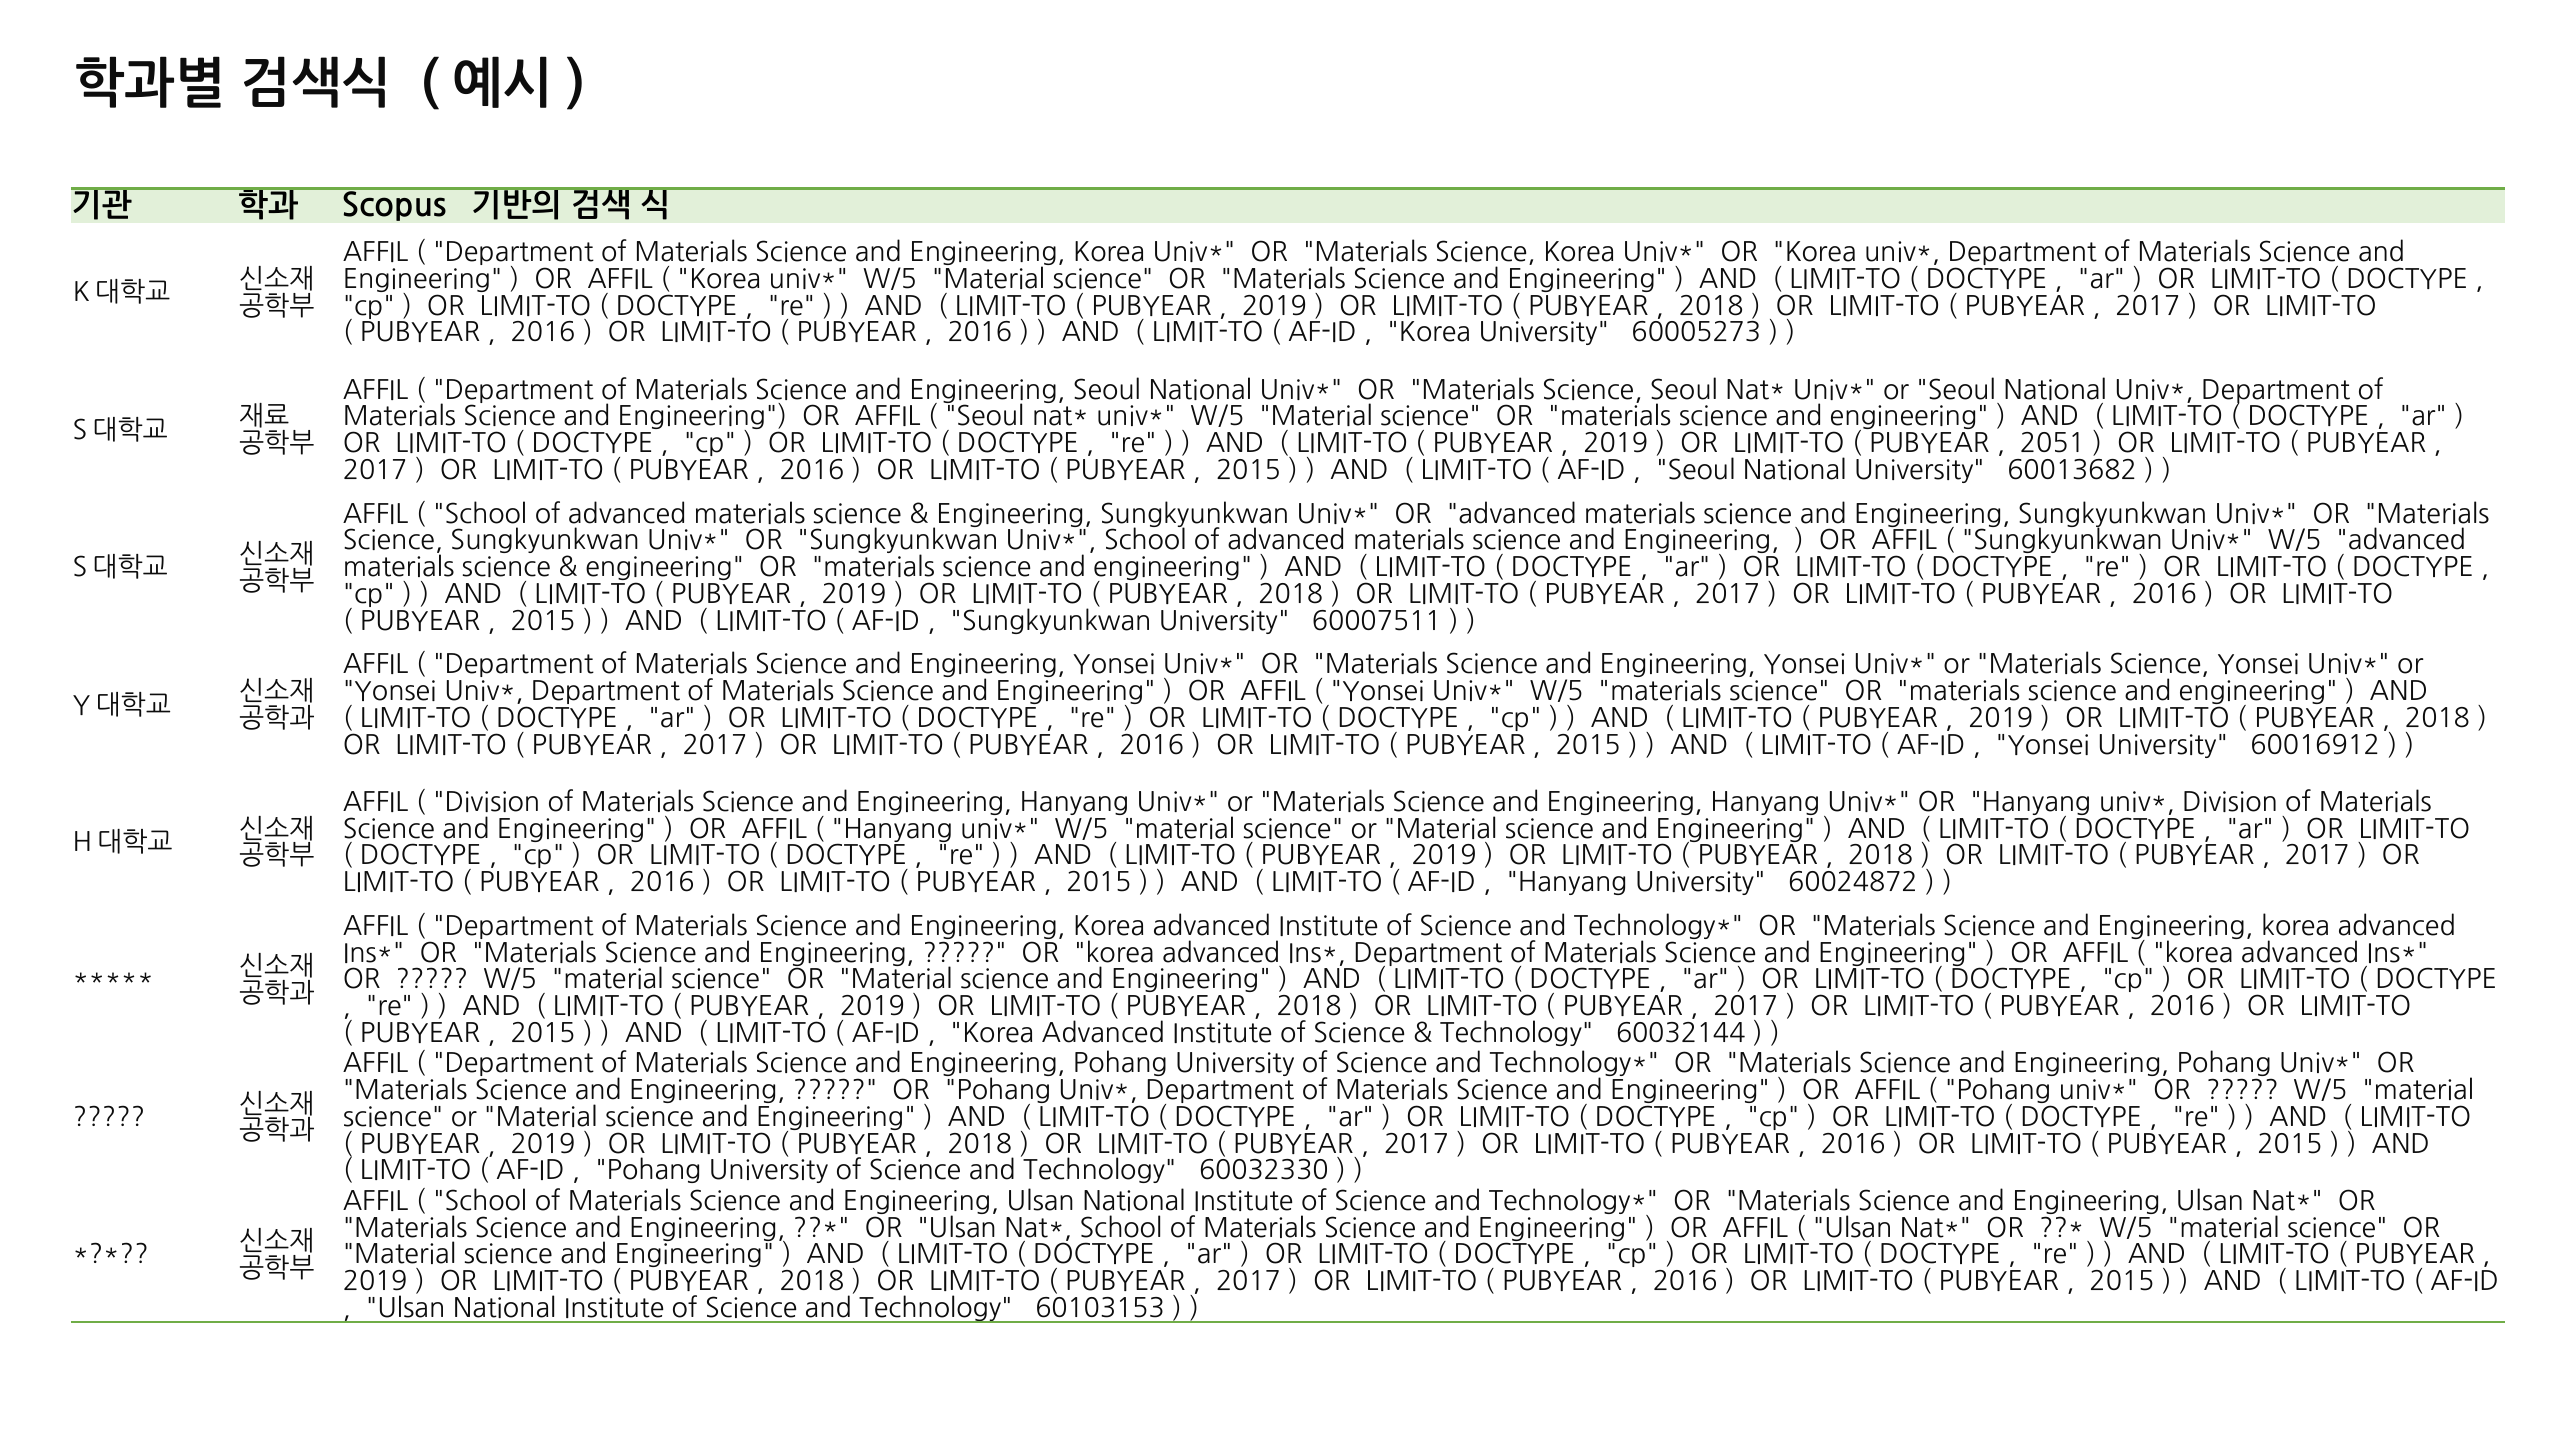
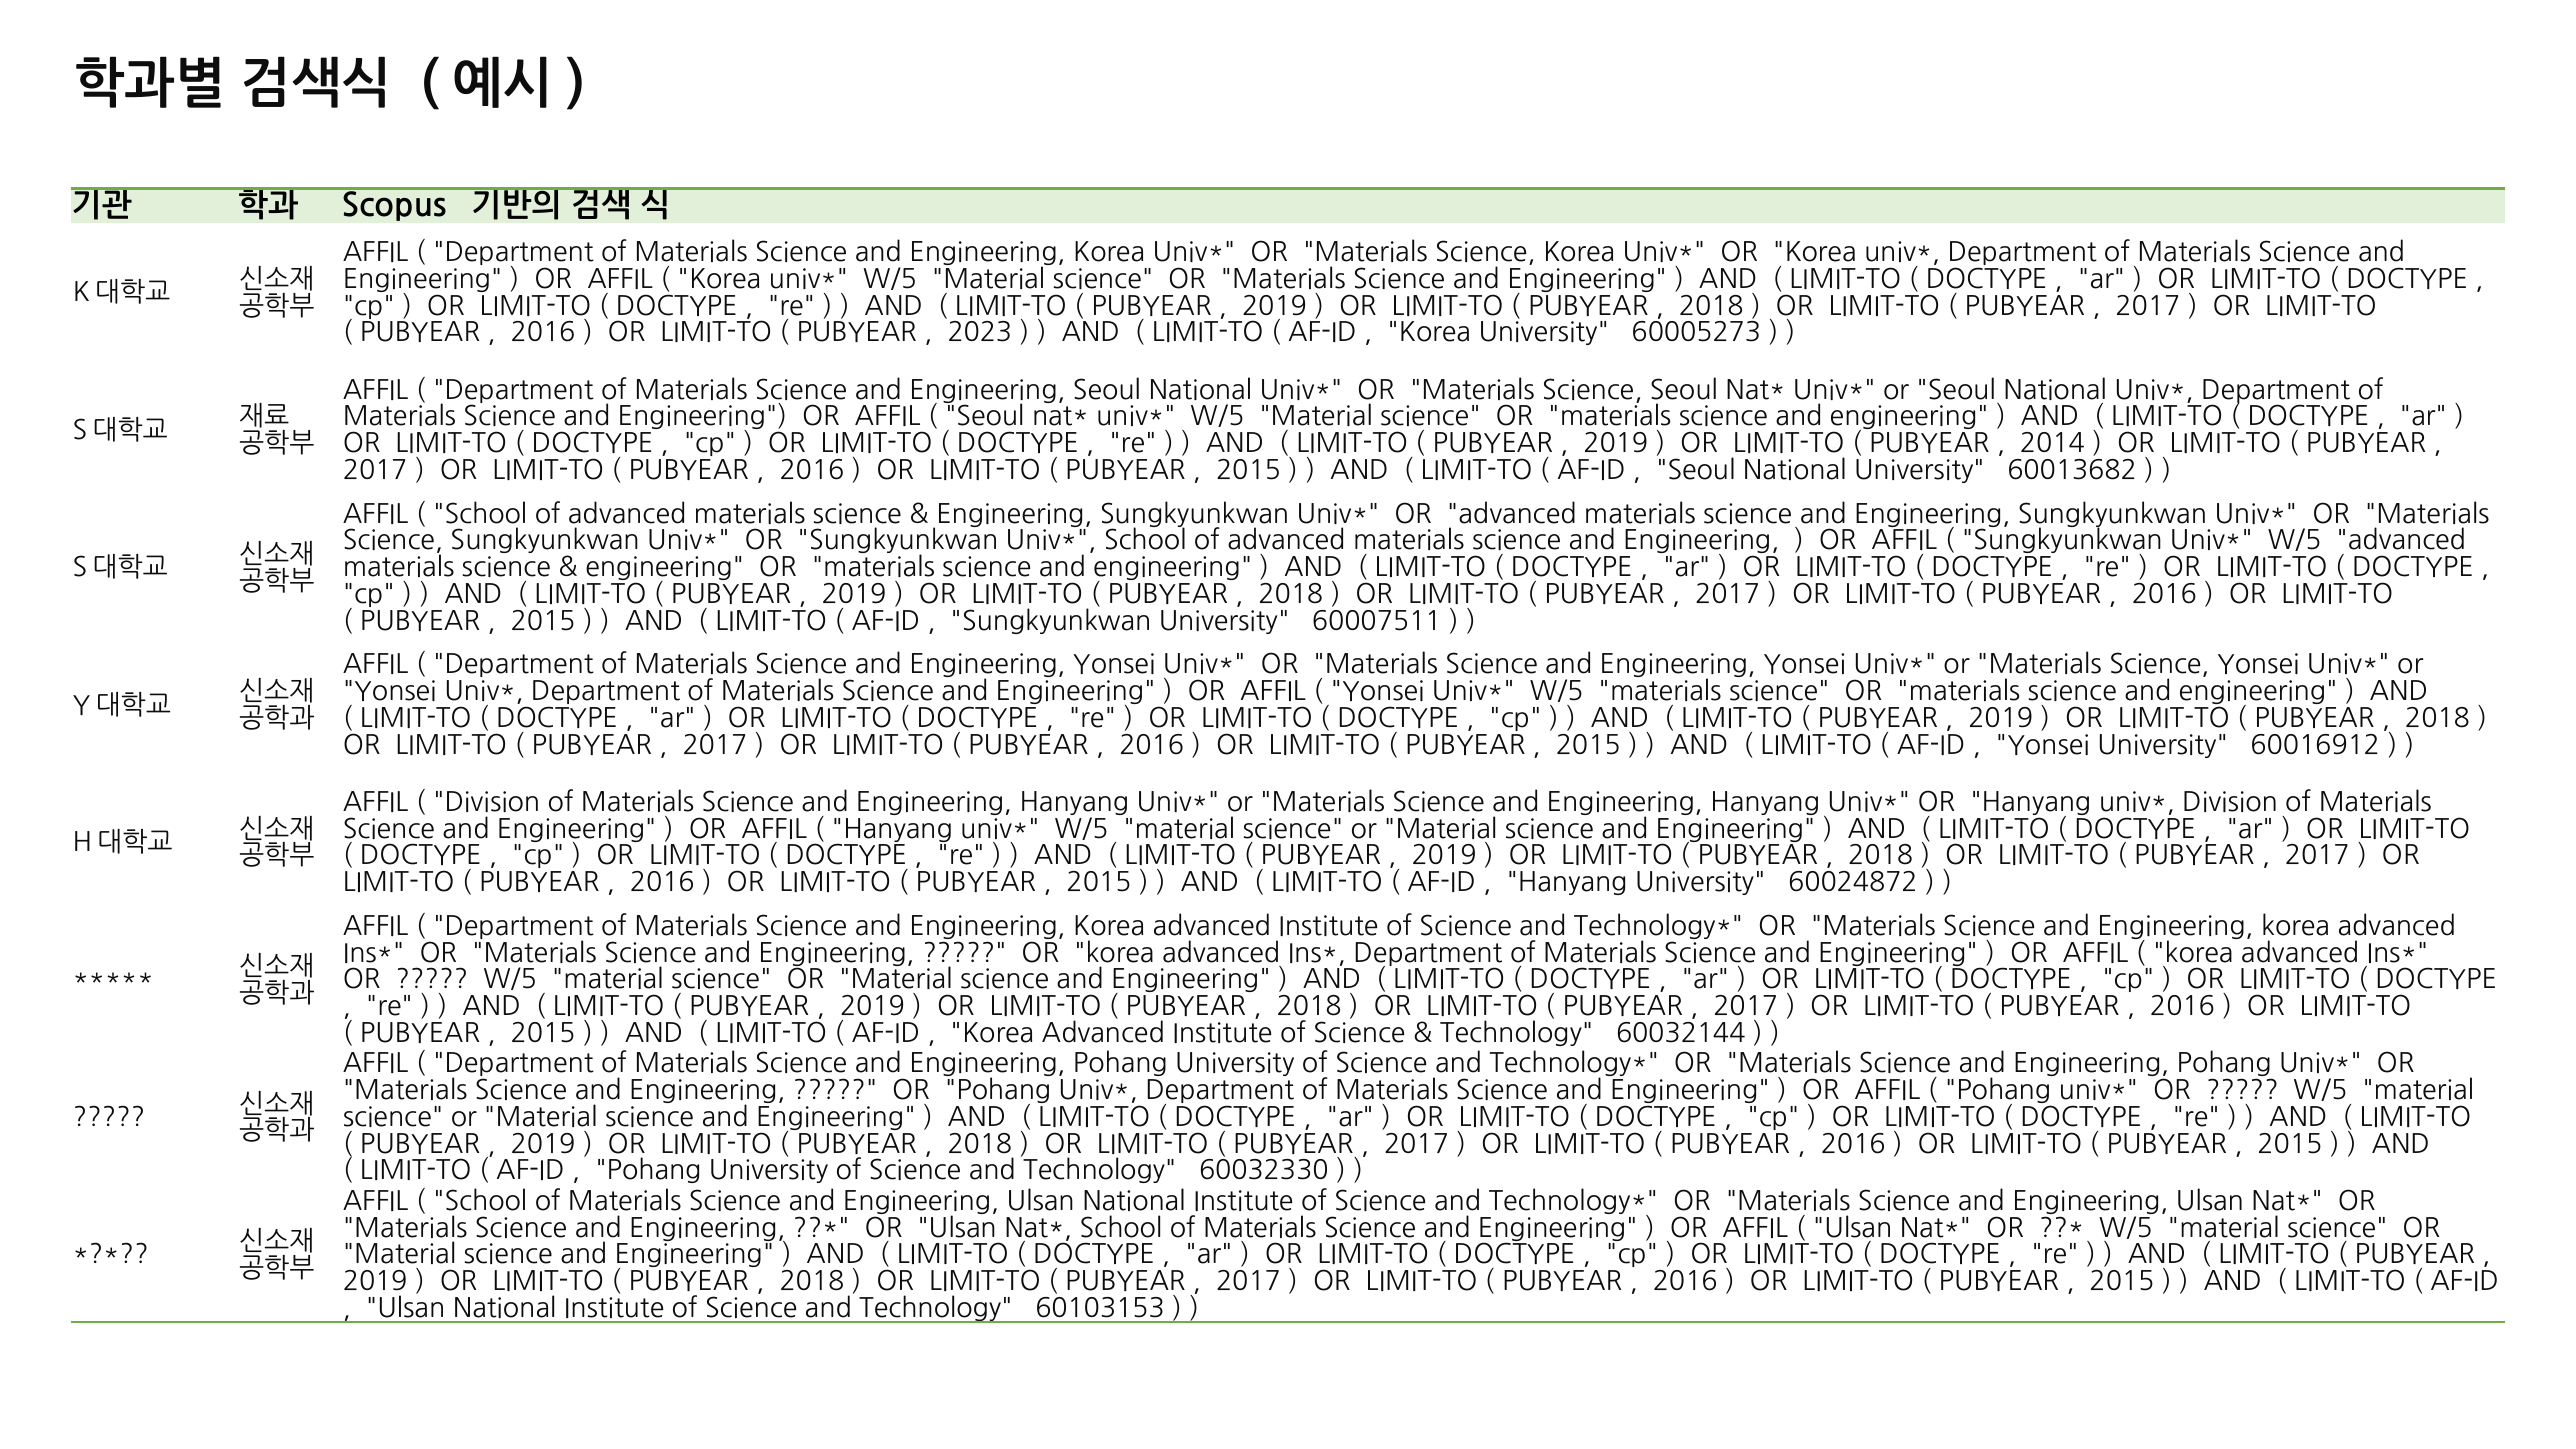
2016 at (980, 333): 2016 -> 2023
2051: 2051 -> 2014
